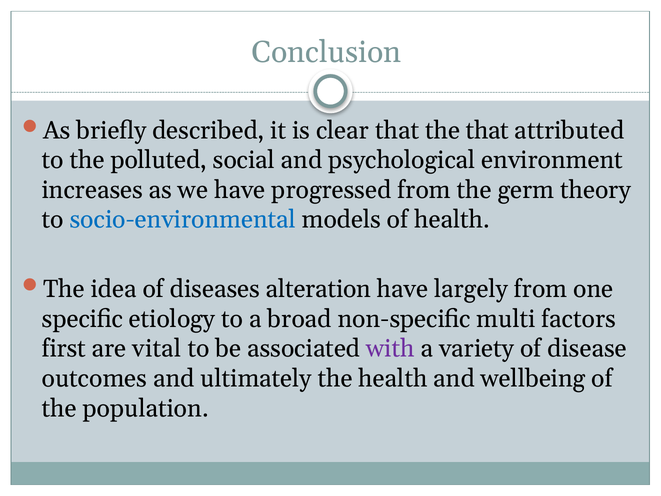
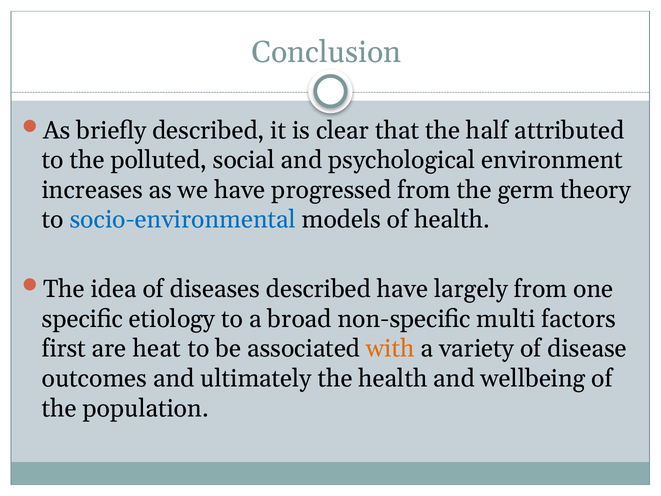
the that: that -> half
diseases alteration: alteration -> described
vital: vital -> heat
with colour: purple -> orange
